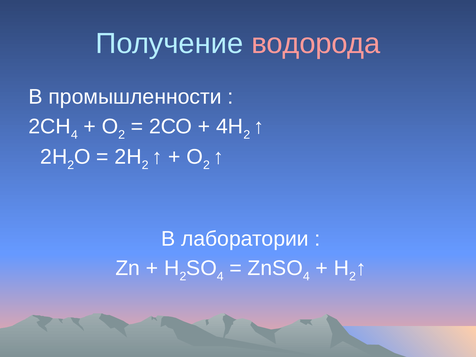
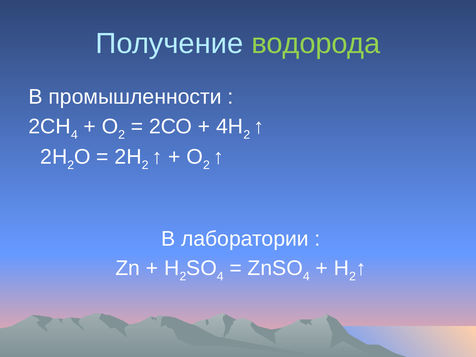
водорода colour: pink -> light green
